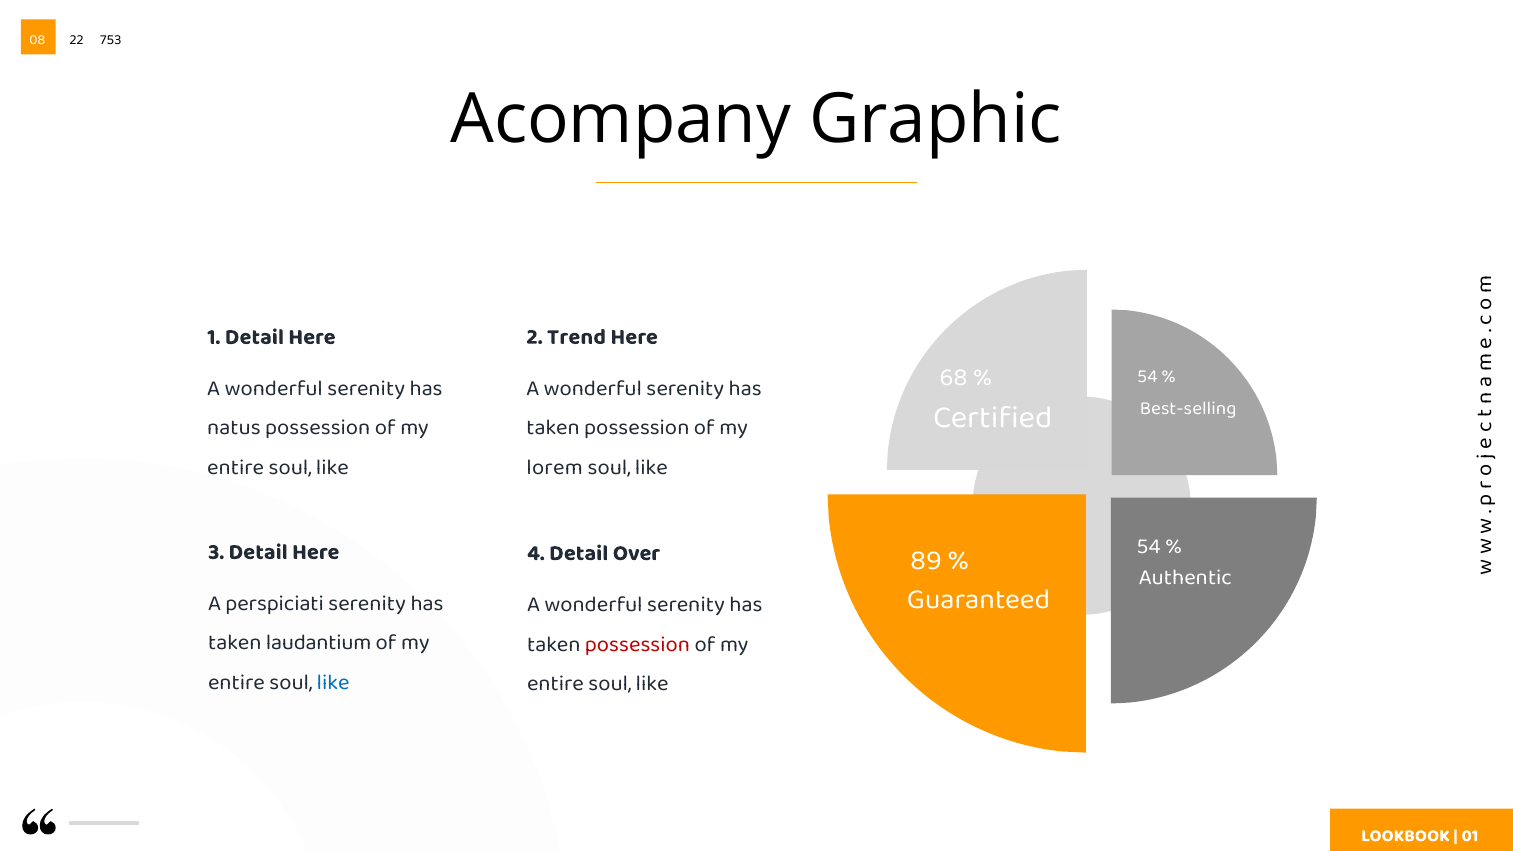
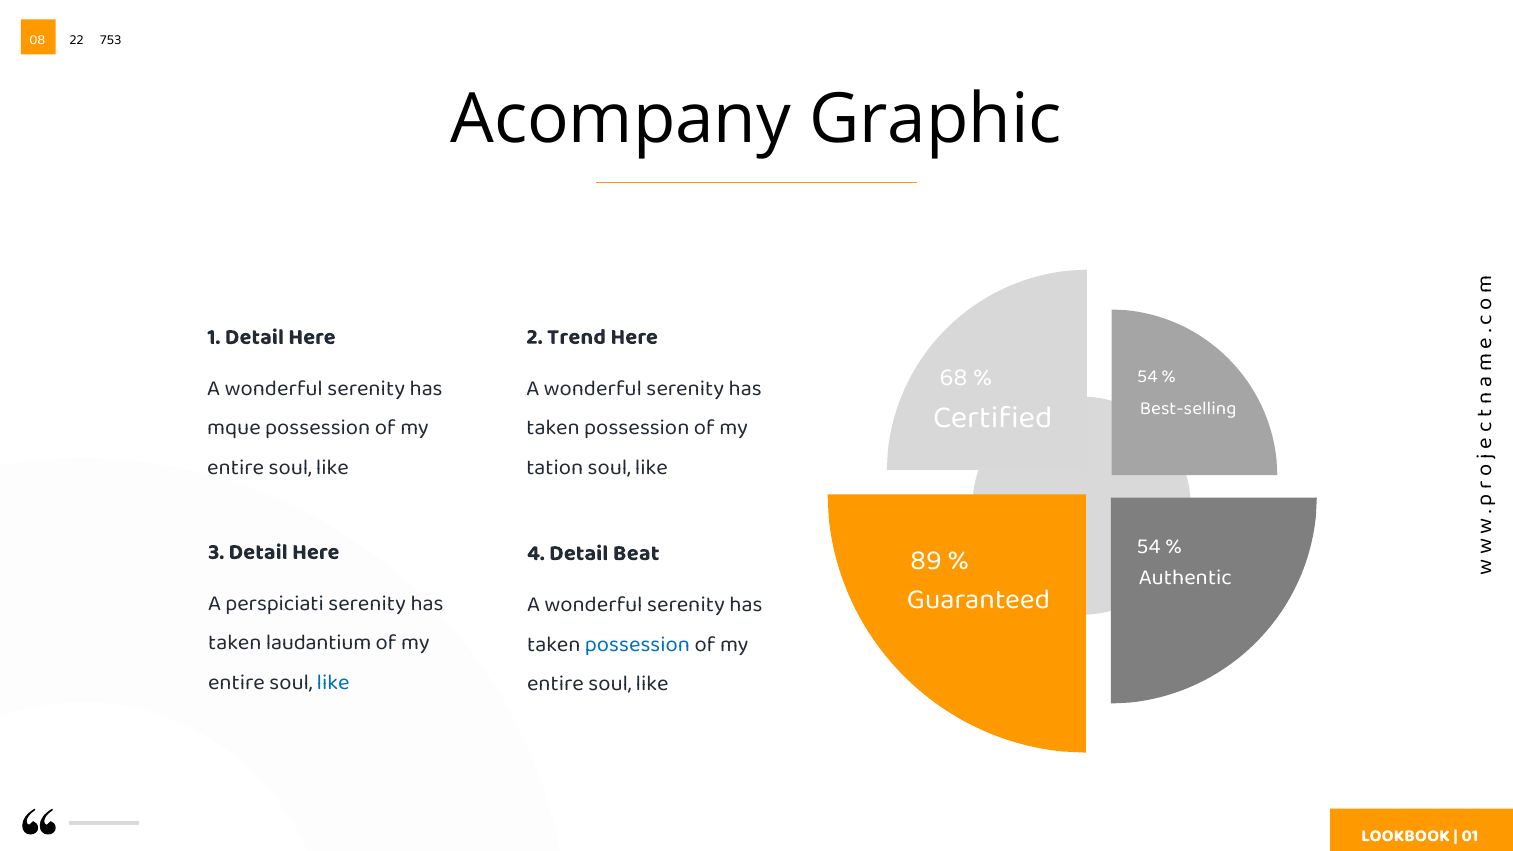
natus: natus -> mque
lorem: lorem -> tation
Over: Over -> Beat
possession at (637, 644) colour: red -> blue
